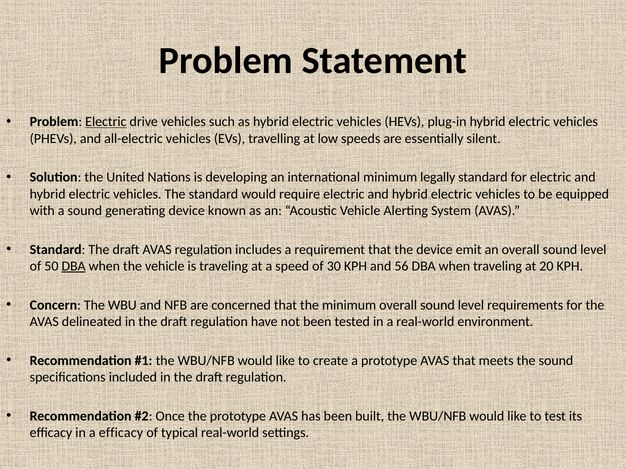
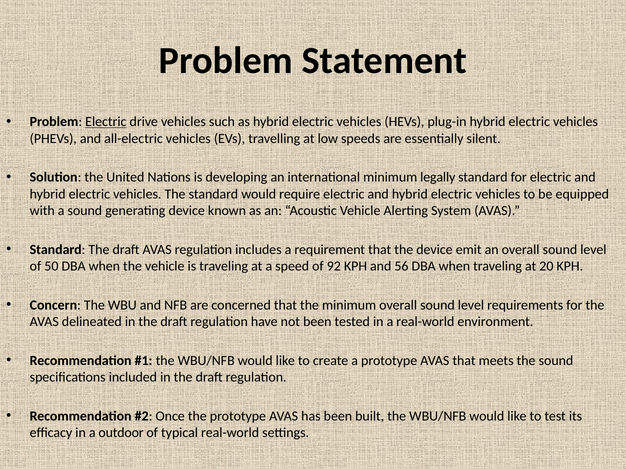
DBA at (74, 266) underline: present -> none
30: 30 -> 92
a efficacy: efficacy -> outdoor
